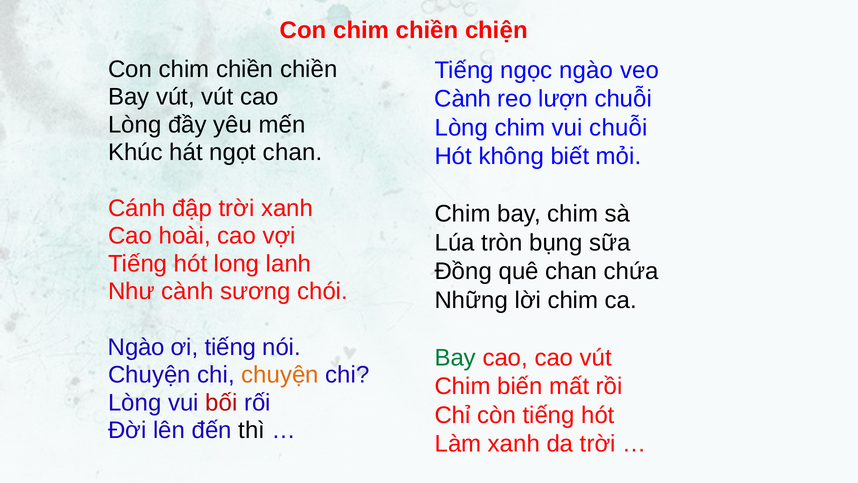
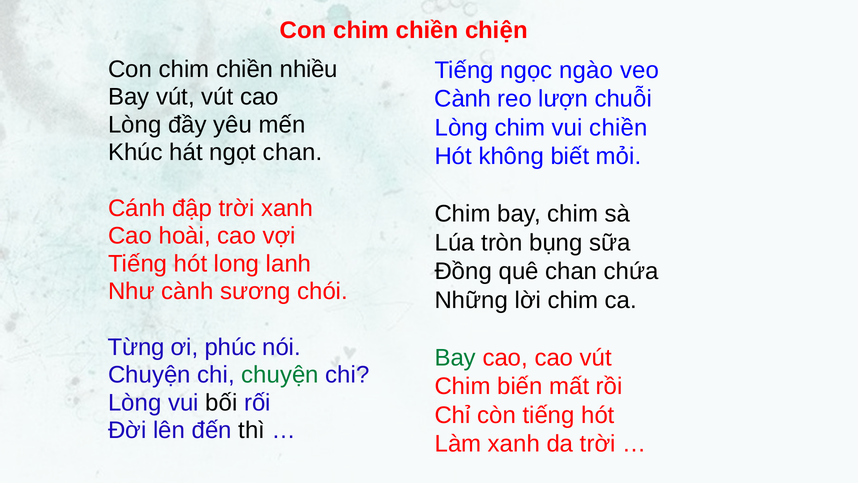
chiền chiền: chiền -> nhiều
vui chuỗi: chuỗi -> chiền
Ngào at (136, 348): Ngào -> Từng
ơi tiếng: tiếng -> phúc
chuyện at (280, 375) colour: orange -> green
bối colour: red -> black
